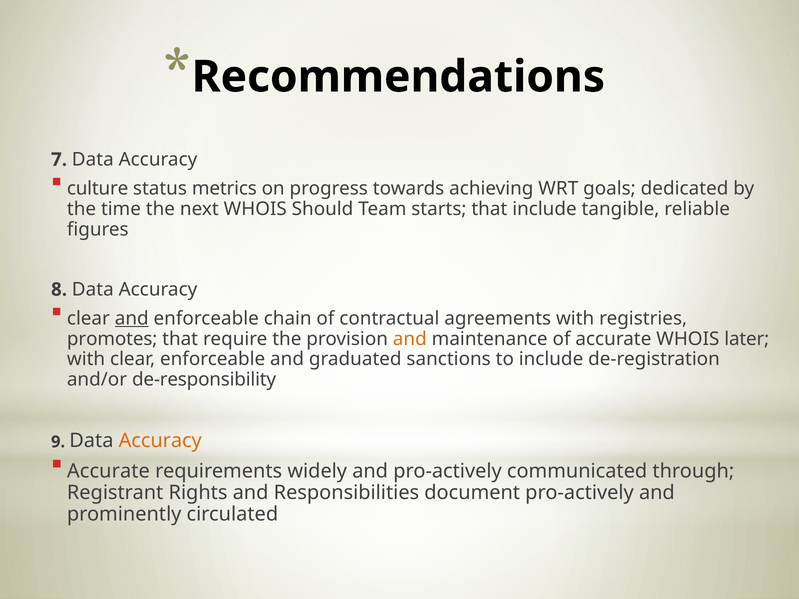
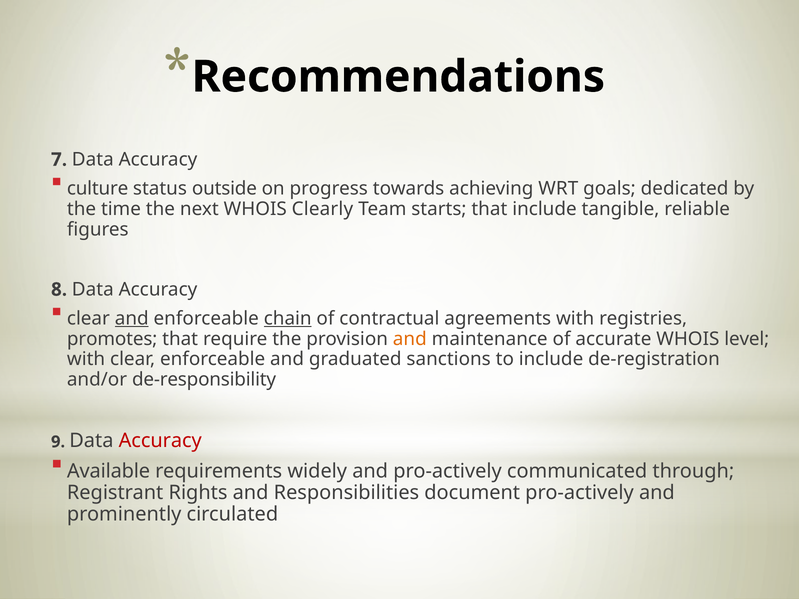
metrics: metrics -> outside
Should: Should -> Clearly
chain underline: none -> present
later: later -> level
Accuracy at (160, 441) colour: orange -> red
Accurate at (108, 471): Accurate -> Available
